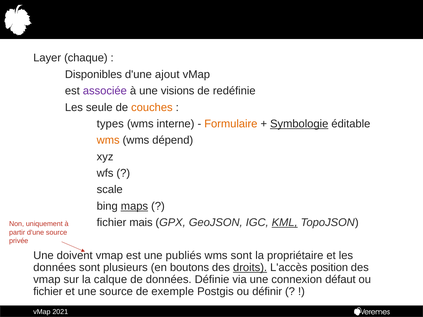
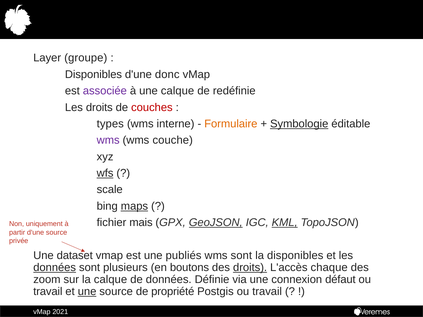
chaque: chaque -> groupe
ajout: ajout -> donc
une visions: visions -> calque
Les seule: seule -> droits
couches colour: orange -> red
wms at (108, 140) colour: orange -> purple
dépend: dépend -> couche
wfs underline: none -> present
GeoJSON underline: none -> present
doivent: doivent -> dataset
la propriétaire: propriétaire -> disponibles
données at (55, 268) underline: none -> present
position: position -> chaque
vmap at (47, 280): vmap -> zoom
fichier at (48, 292): fichier -> travail
une at (87, 292) underline: none -> present
exemple: exemple -> propriété
Postgis ou définir: définir -> travail
